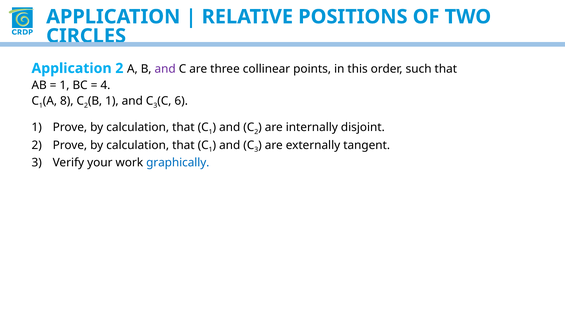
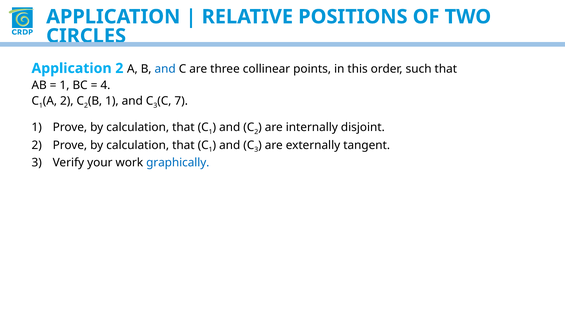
and at (165, 69) colour: purple -> blue
A 8: 8 -> 2
6: 6 -> 7
